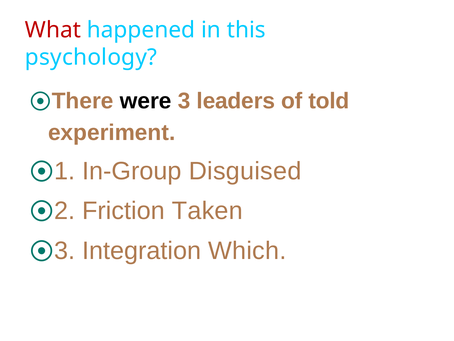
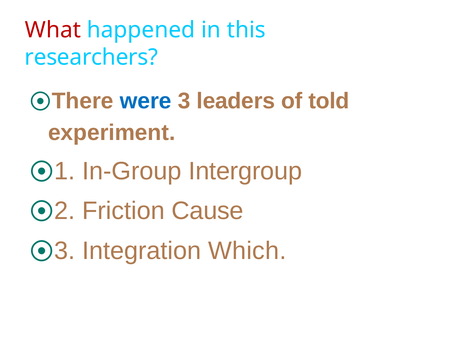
psychology: psychology -> researchers
were colour: black -> blue
Disguised: Disguised -> Intergroup
Taken: Taken -> Cause
